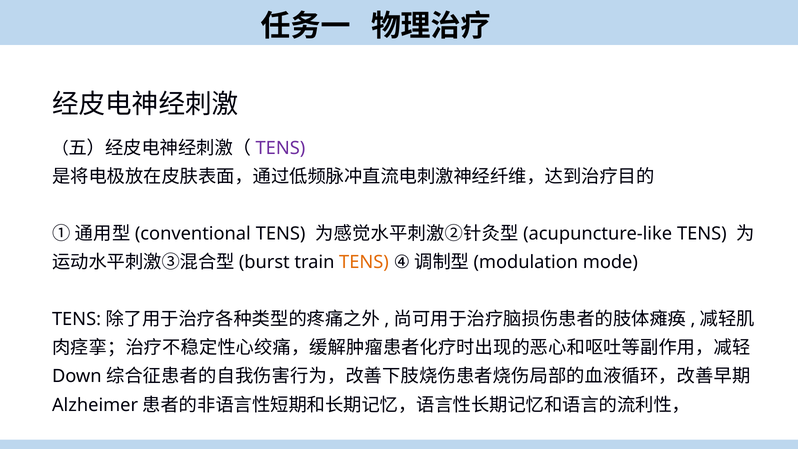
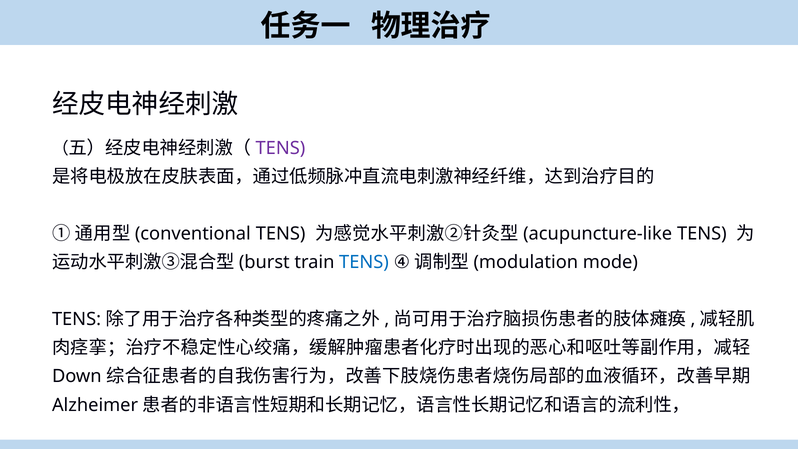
TENS at (364, 262) colour: orange -> blue
